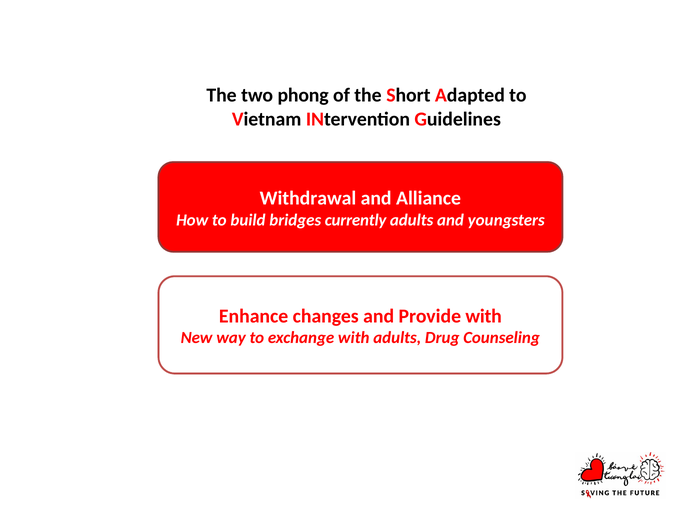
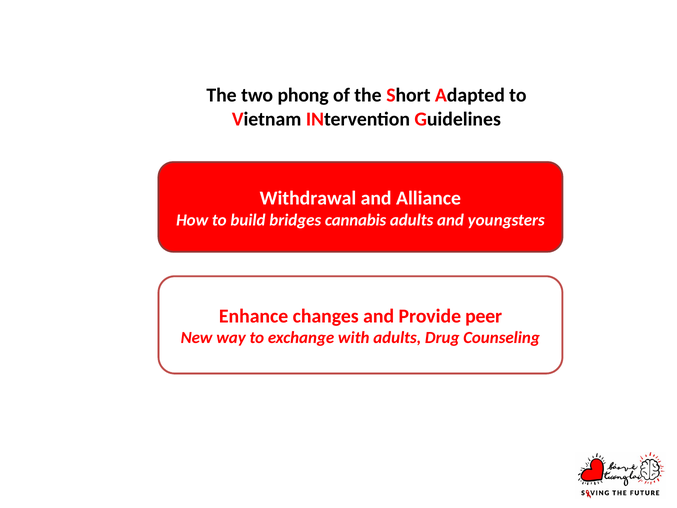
currently: currently -> cannabis
Provide with: with -> peer
